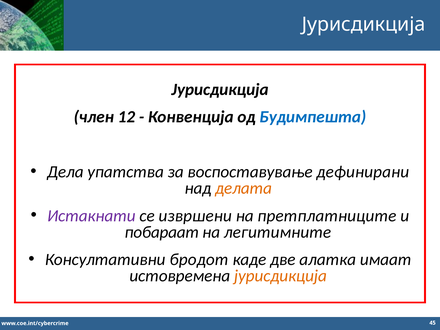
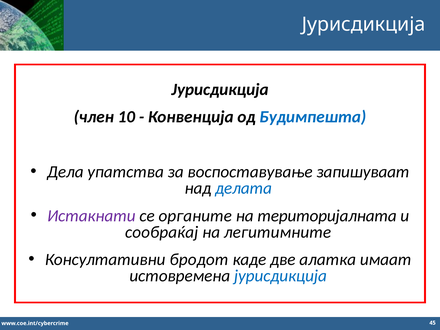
12: 12 -> 10
дефинирани: дефинирани -> запишуваат
делата colour: orange -> blue
извршени: извршени -> органите
претплатниците: претплатниците -> територијалната
побараат: побараат -> сообраќај
јурисдикција at (280, 276) colour: orange -> blue
